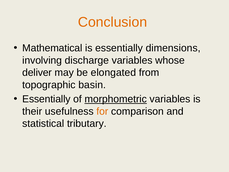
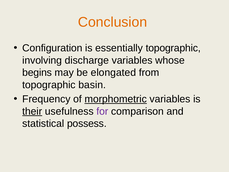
Mathematical: Mathematical -> Configuration
essentially dimensions: dimensions -> topographic
deliver: deliver -> begins
Essentially at (46, 99): Essentially -> Frequency
their underline: none -> present
for colour: orange -> purple
tributary: tributary -> possess
